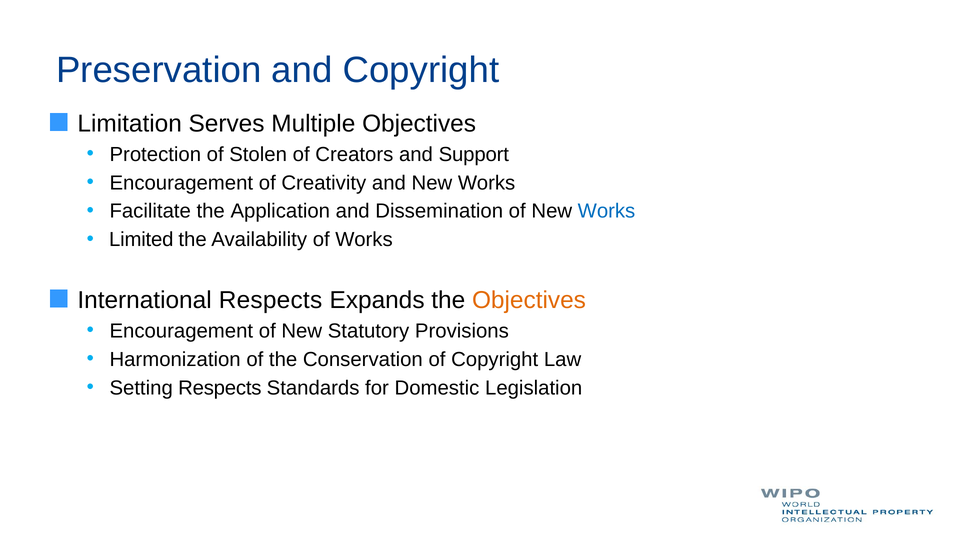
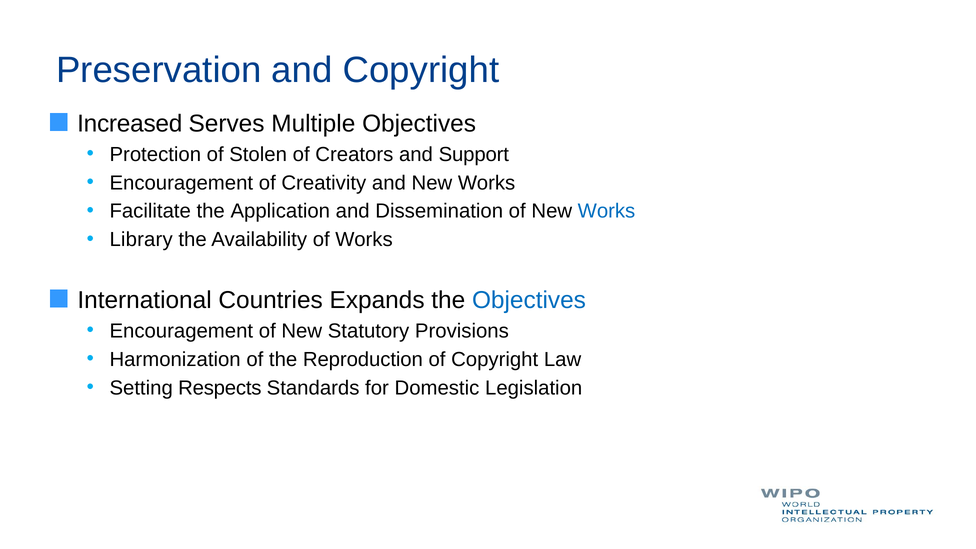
Limitation: Limitation -> Increased
Limited: Limited -> Library
International Respects: Respects -> Countries
Objectives at (529, 300) colour: orange -> blue
Conservation: Conservation -> Reproduction
